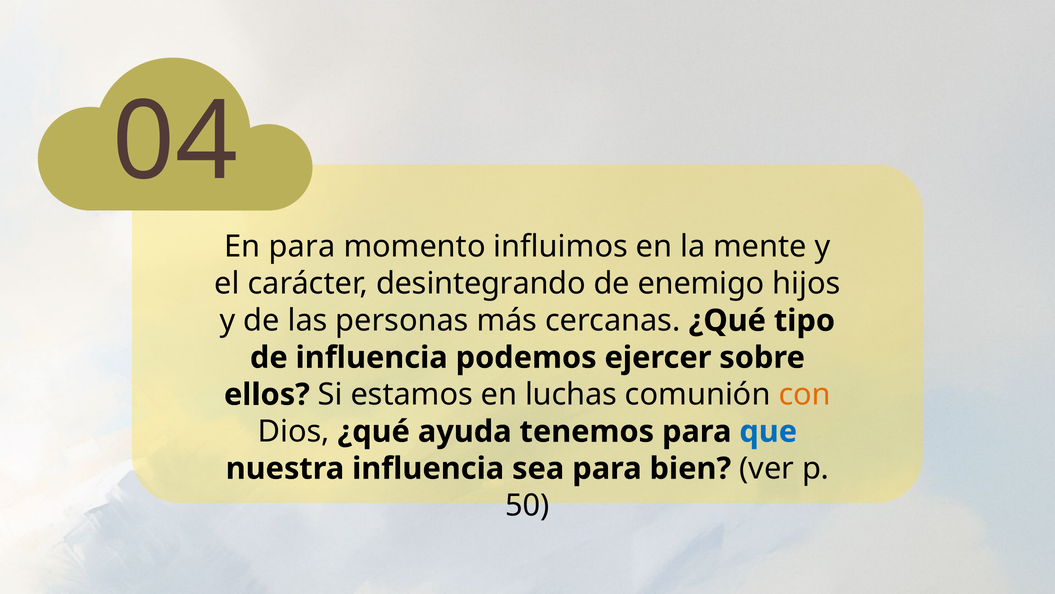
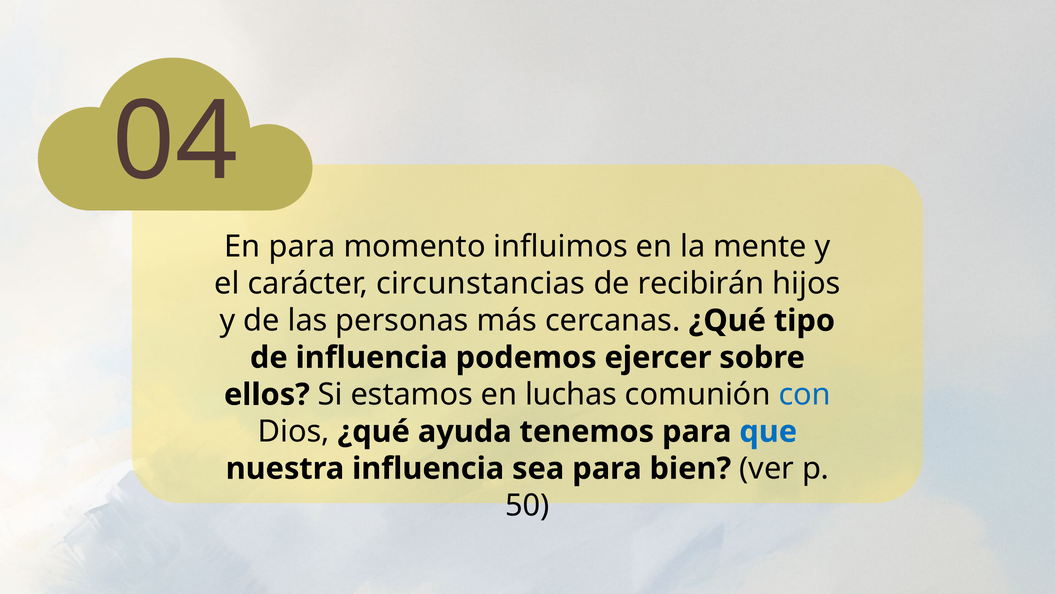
desintegrando: desintegrando -> circunstancias
enemigo: enemigo -> recibirán
con colour: orange -> blue
